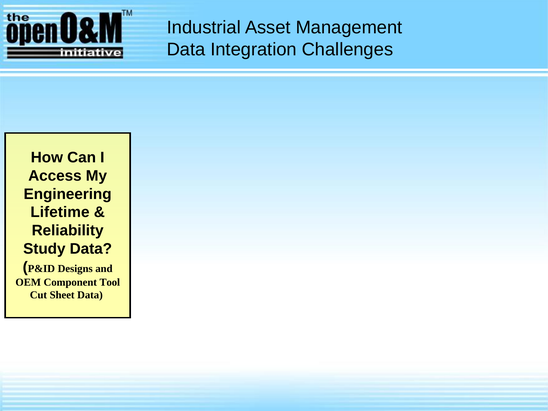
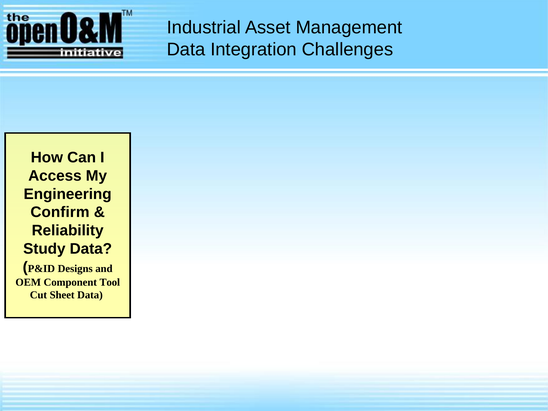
Lifetime: Lifetime -> Confirm
